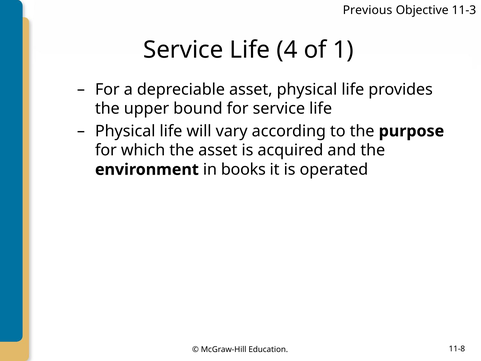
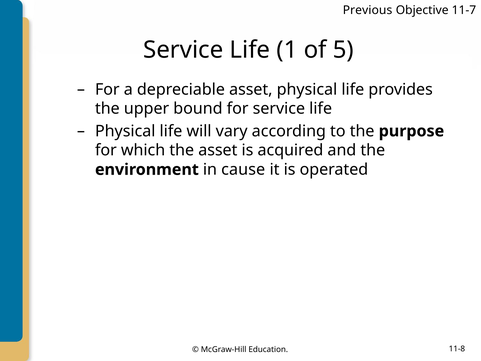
11-3: 11-3 -> 11-7
4: 4 -> 1
1: 1 -> 5
books: books -> cause
